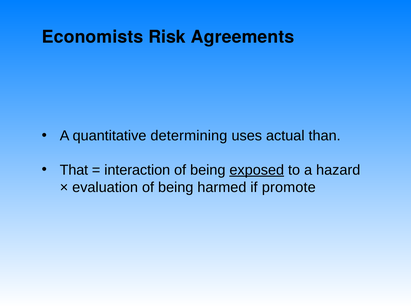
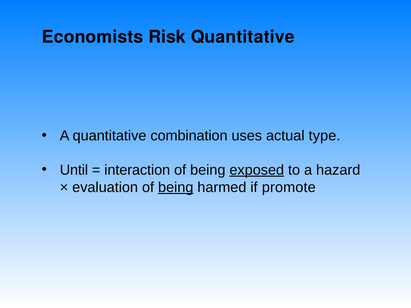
Risk Agreements: Agreements -> Quantitative
determining: determining -> combination
than: than -> type
That: That -> Until
being at (176, 187) underline: none -> present
